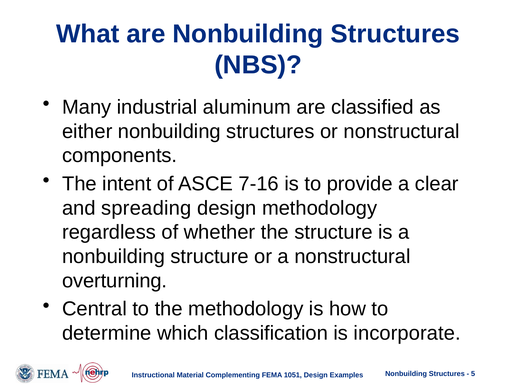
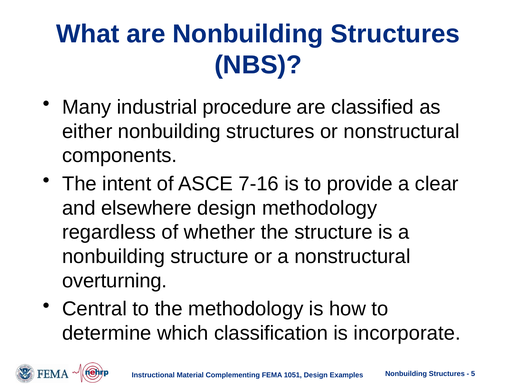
aluminum: aluminum -> procedure
spreading: spreading -> elsewhere
